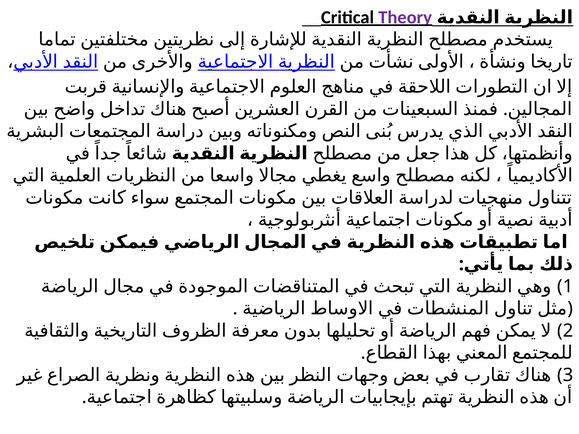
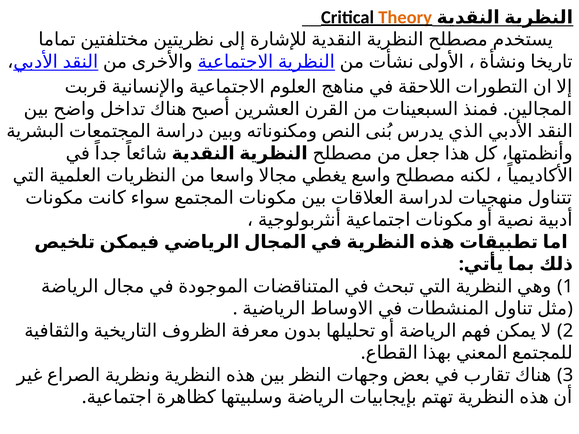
Theory colour: purple -> orange
